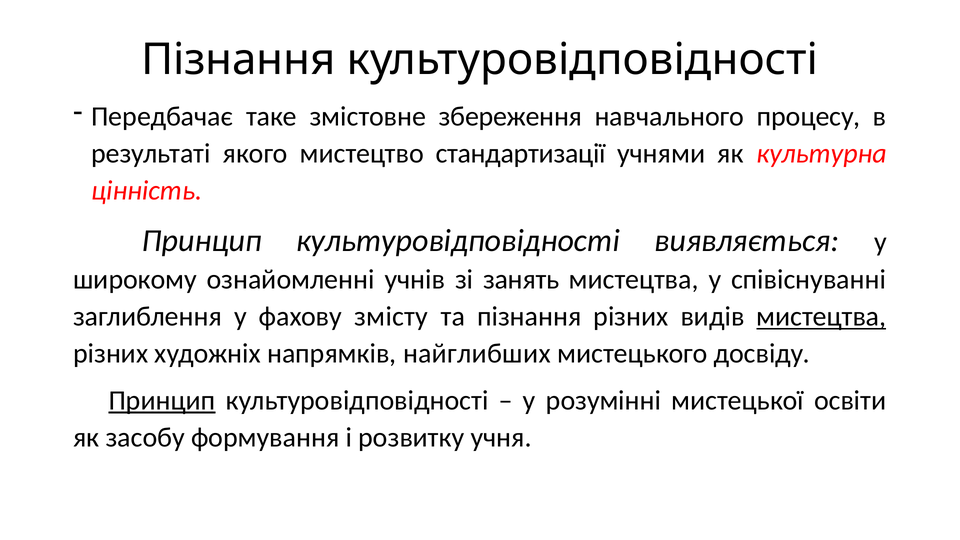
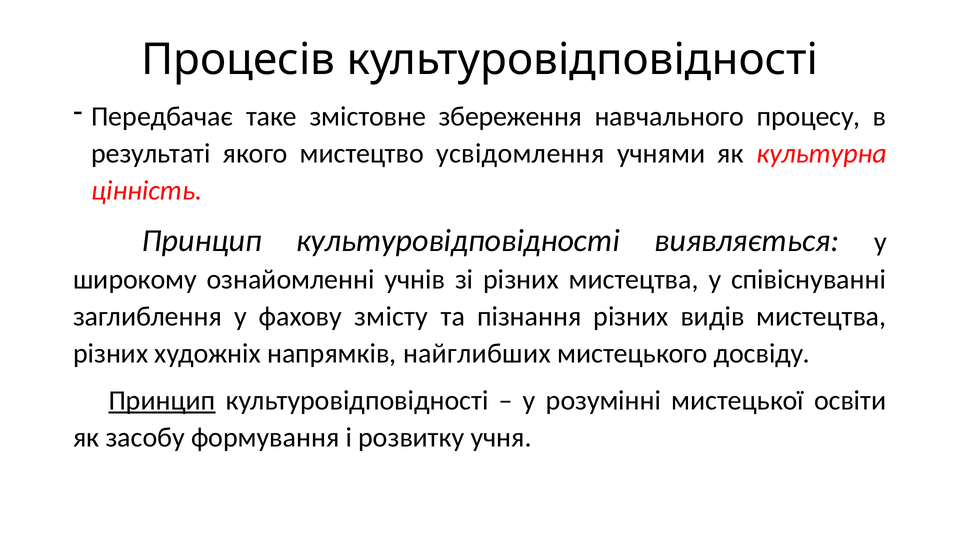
Пізнання at (238, 59): Пізнання -> Процесів
стандартизації: стандартизації -> усвідомлення
зі занять: занять -> різних
мистецтва at (821, 317) underline: present -> none
